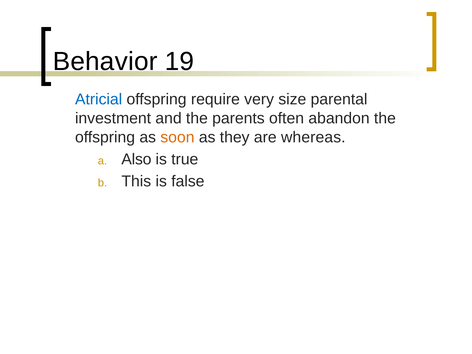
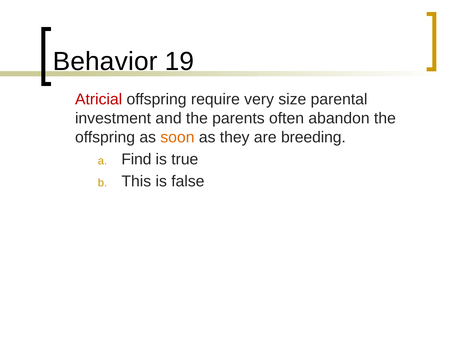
Atricial colour: blue -> red
whereas: whereas -> breeding
Also: Also -> Find
